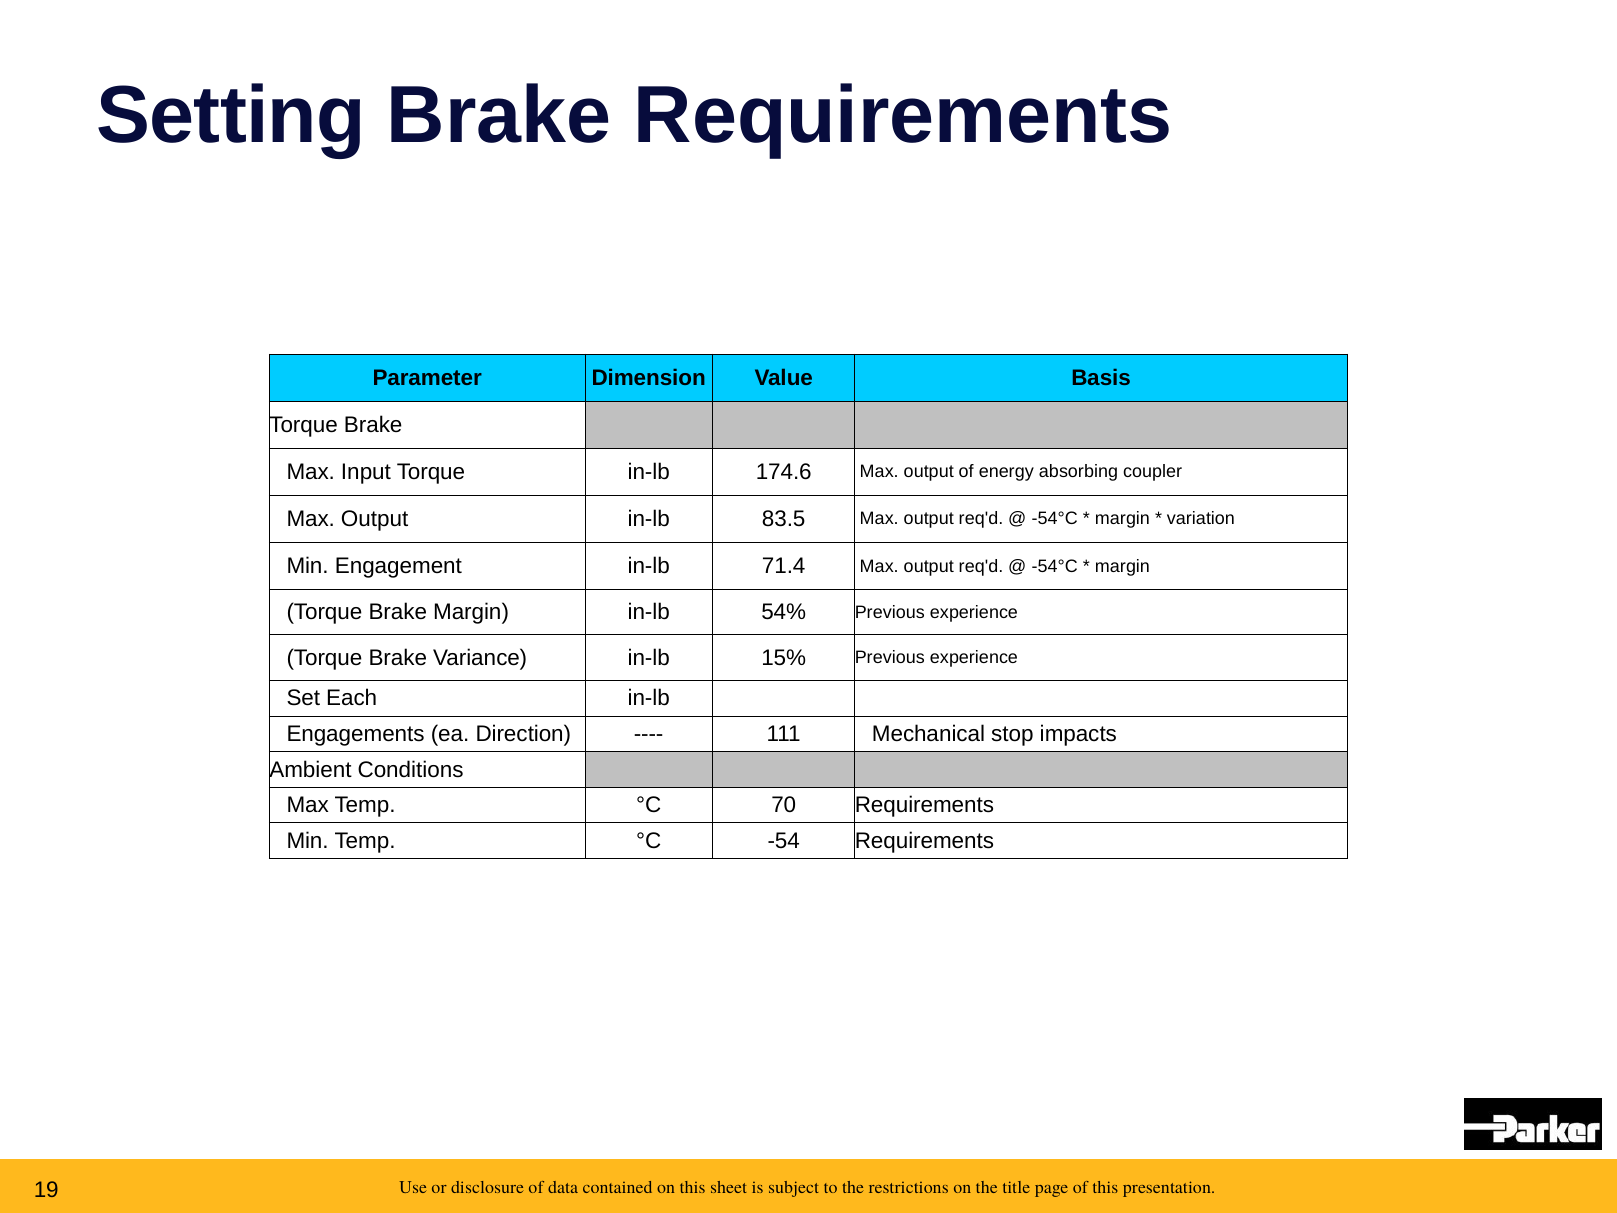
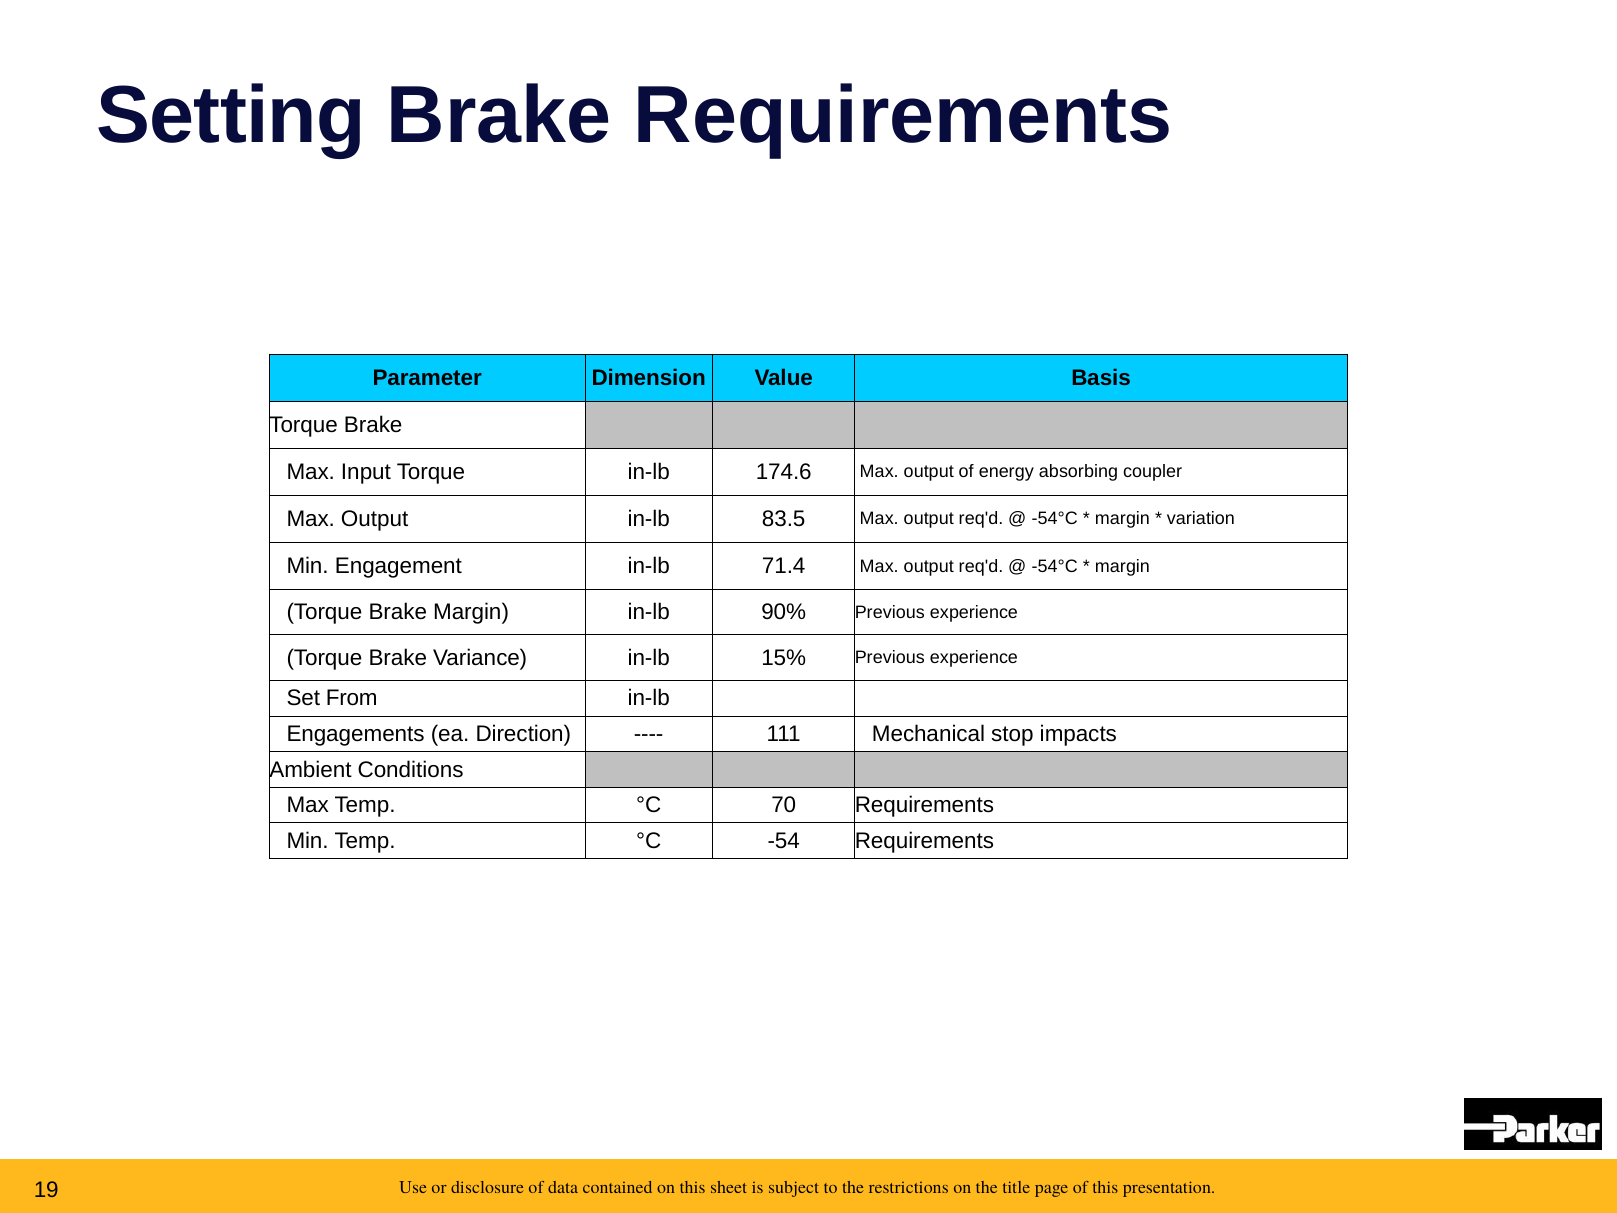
54%: 54% -> 90%
Each: Each -> From
